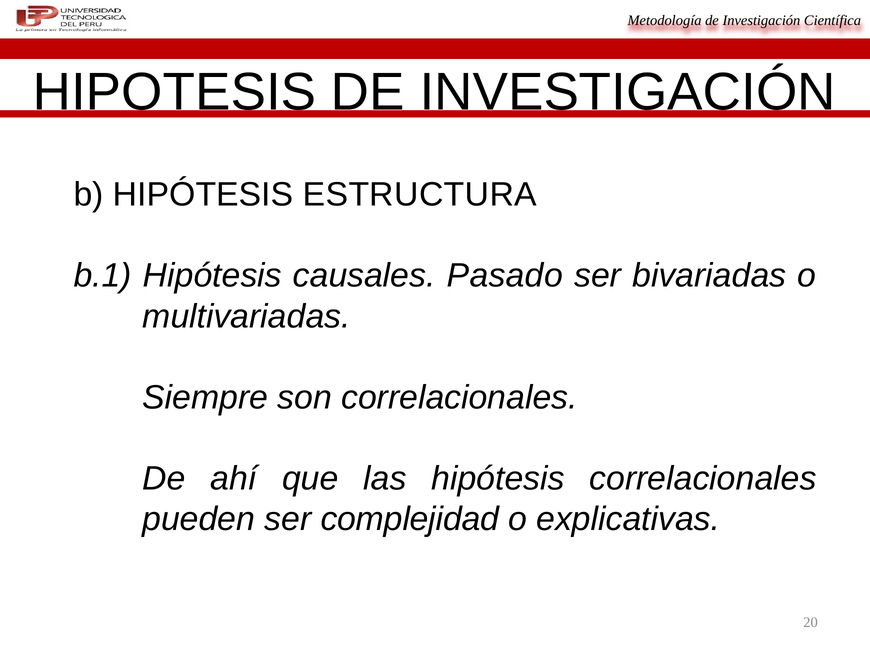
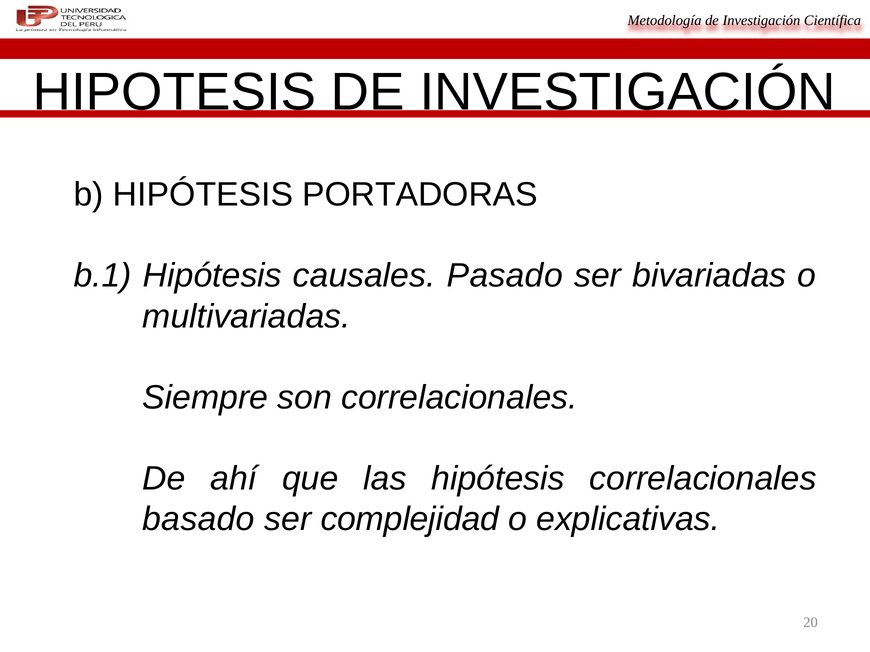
ESTRUCTURA: ESTRUCTURA -> PORTADORAS
pueden: pueden -> basado
